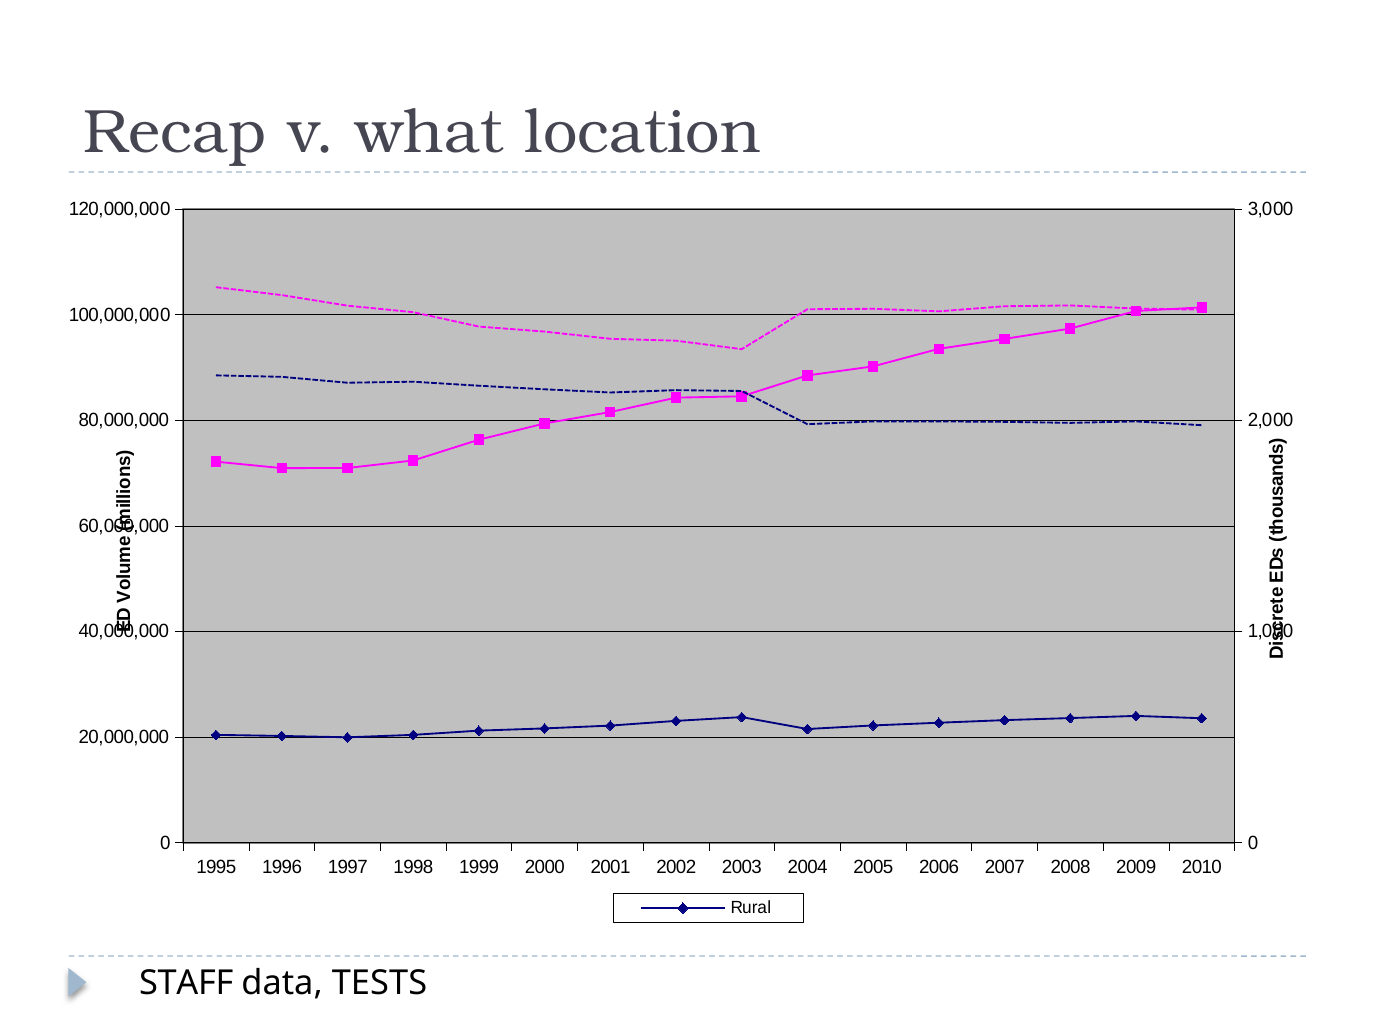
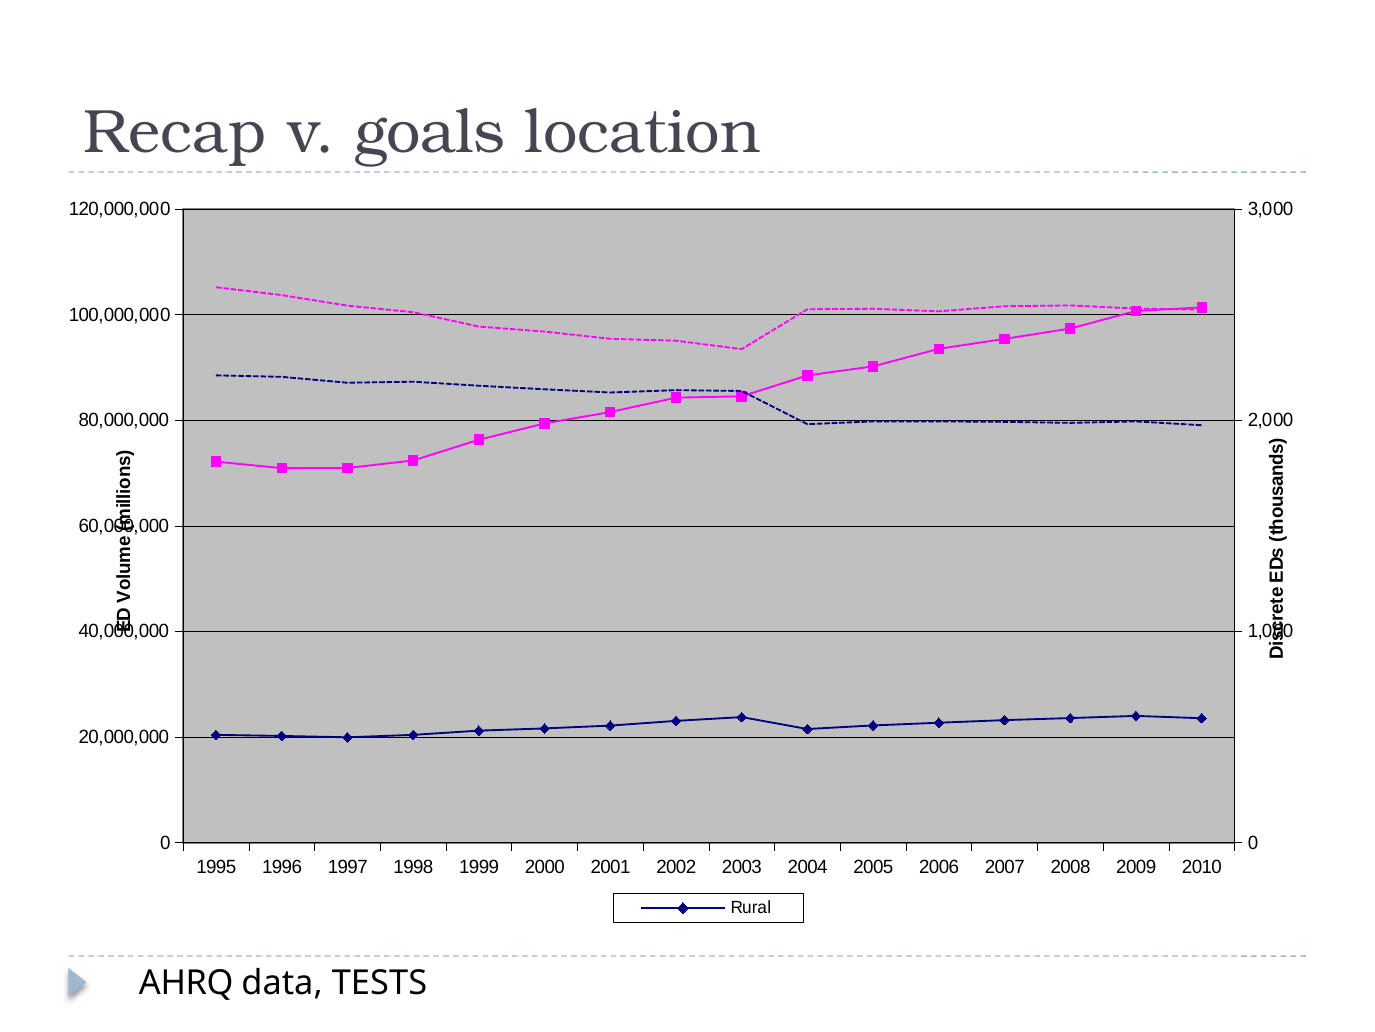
what: what -> goals
STAFF: STAFF -> AHRQ
